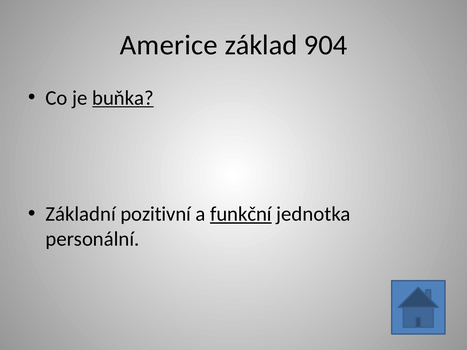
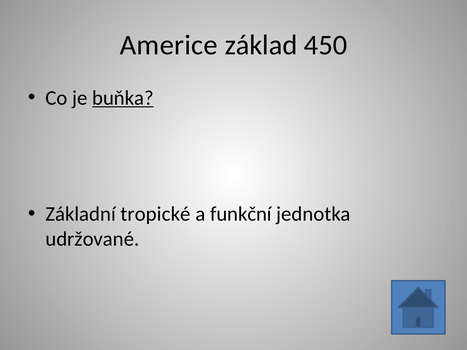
904: 904 -> 450
pozitivní: pozitivní -> tropické
funkční underline: present -> none
personální: personální -> udržované
